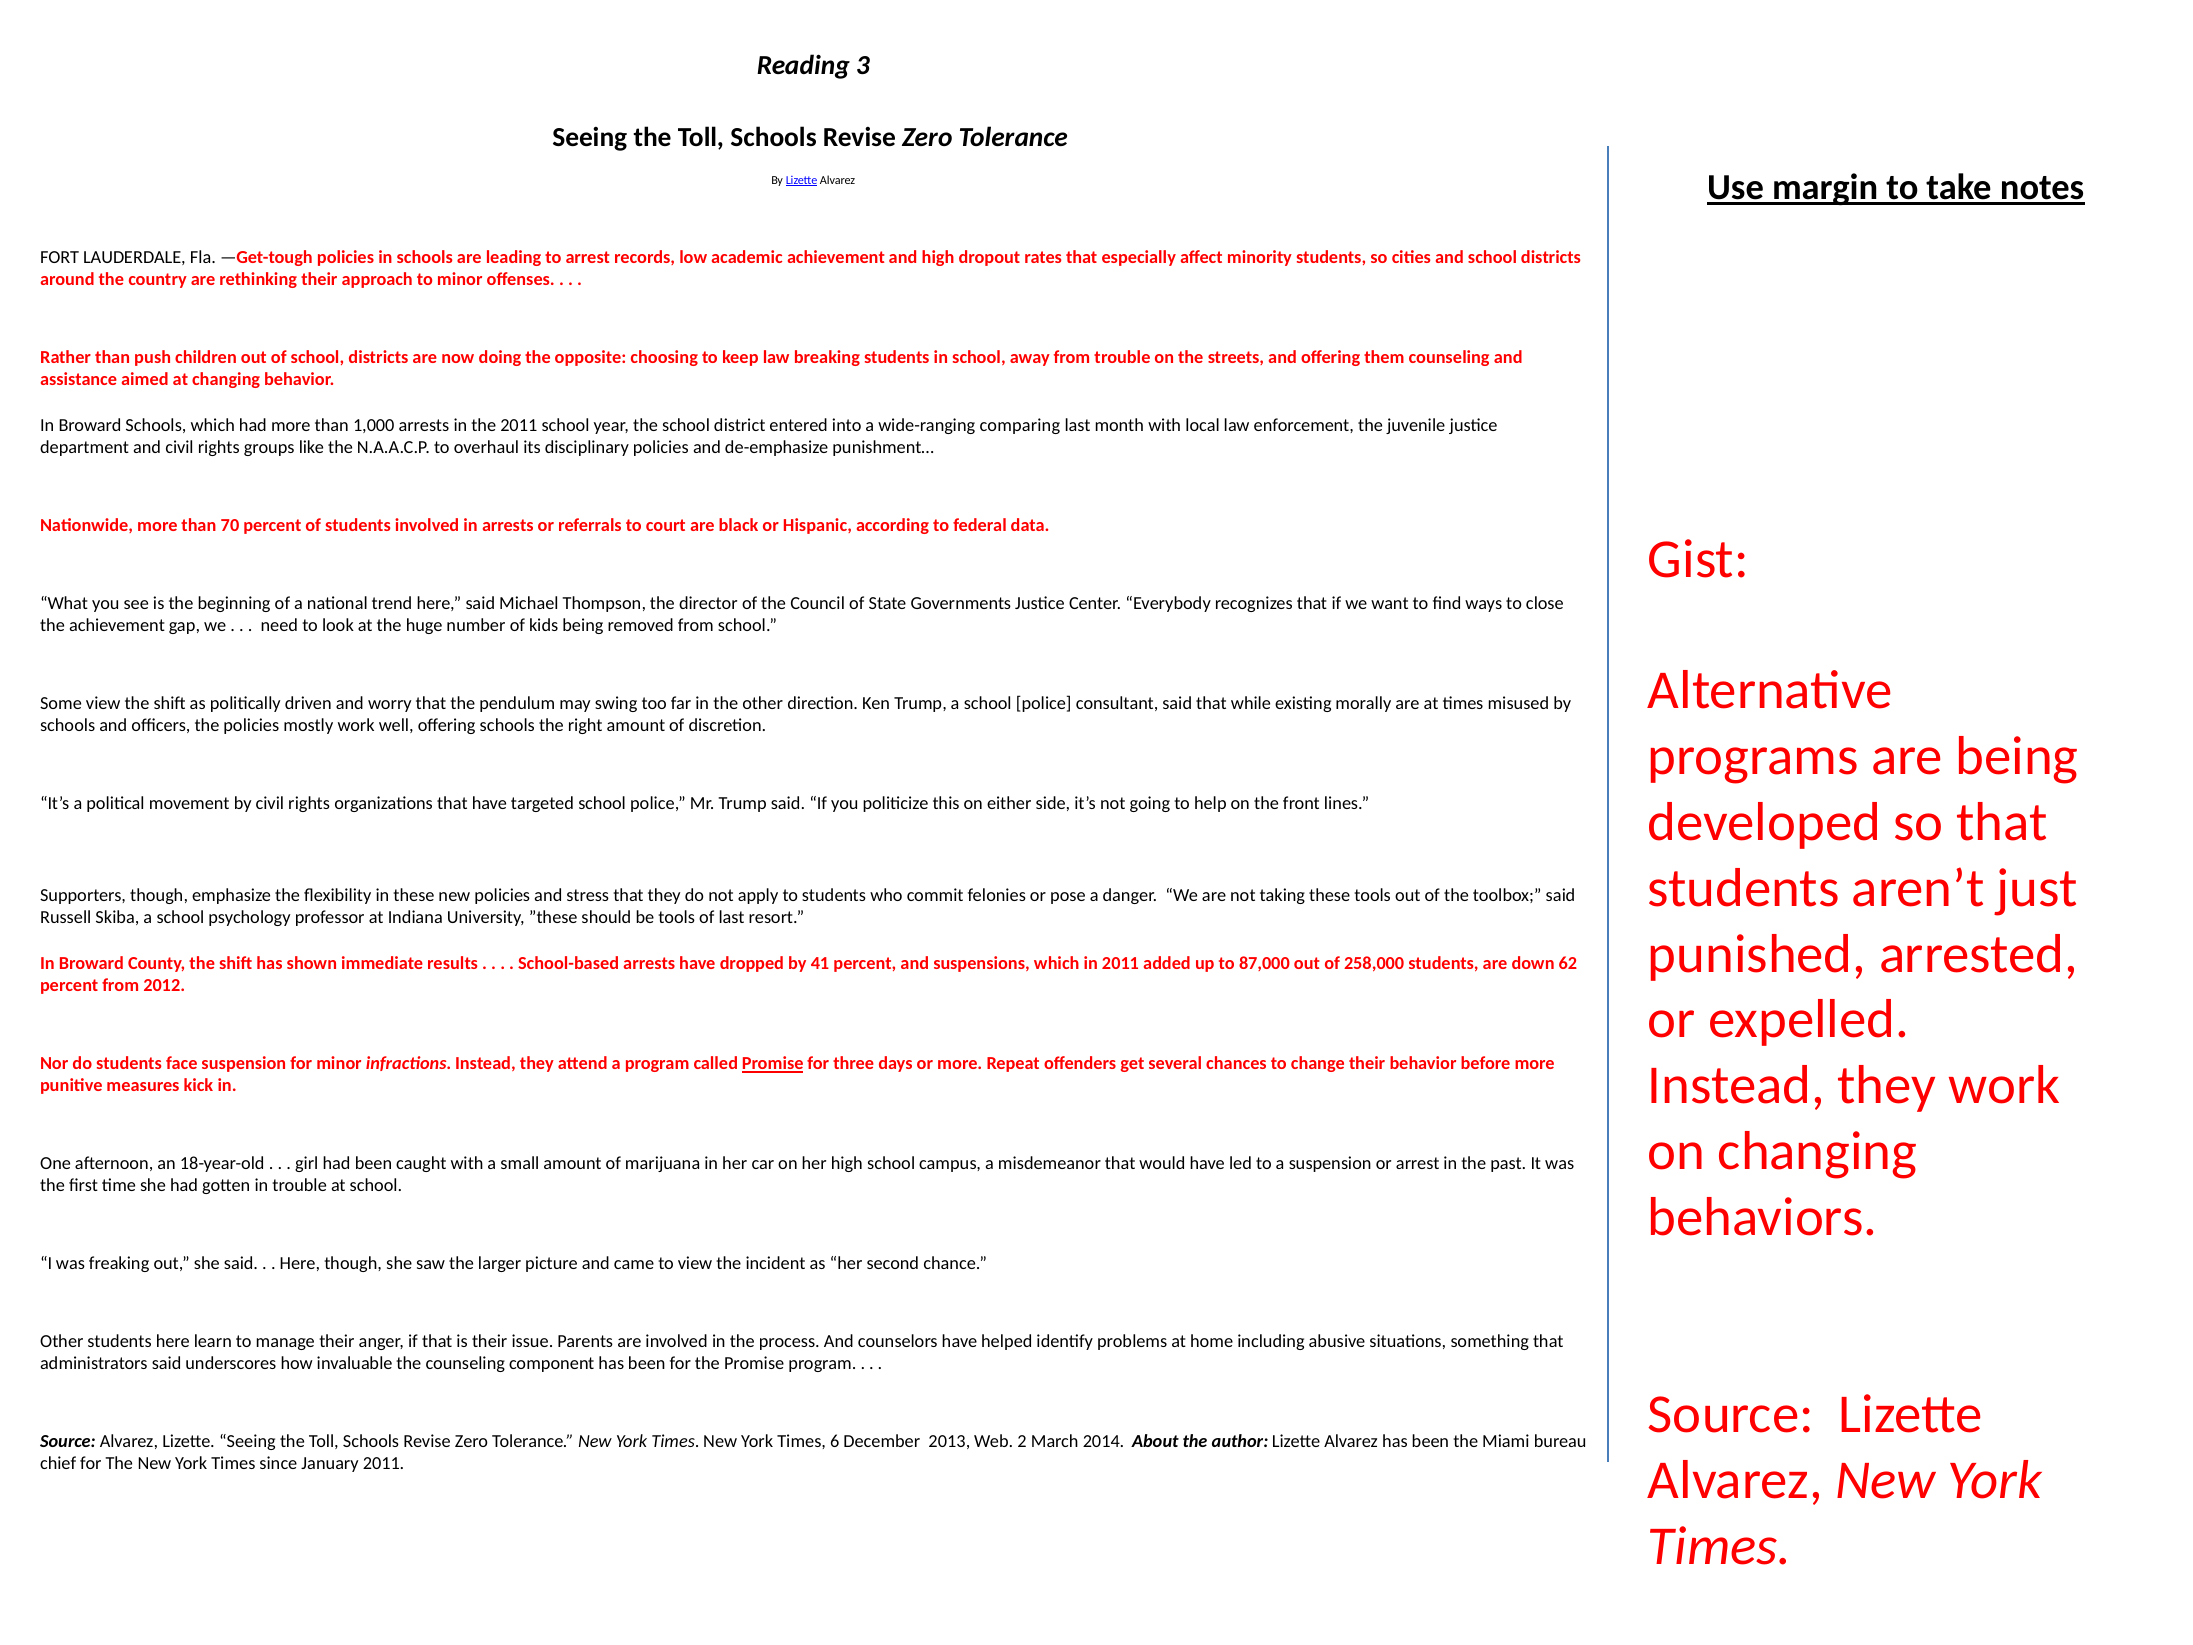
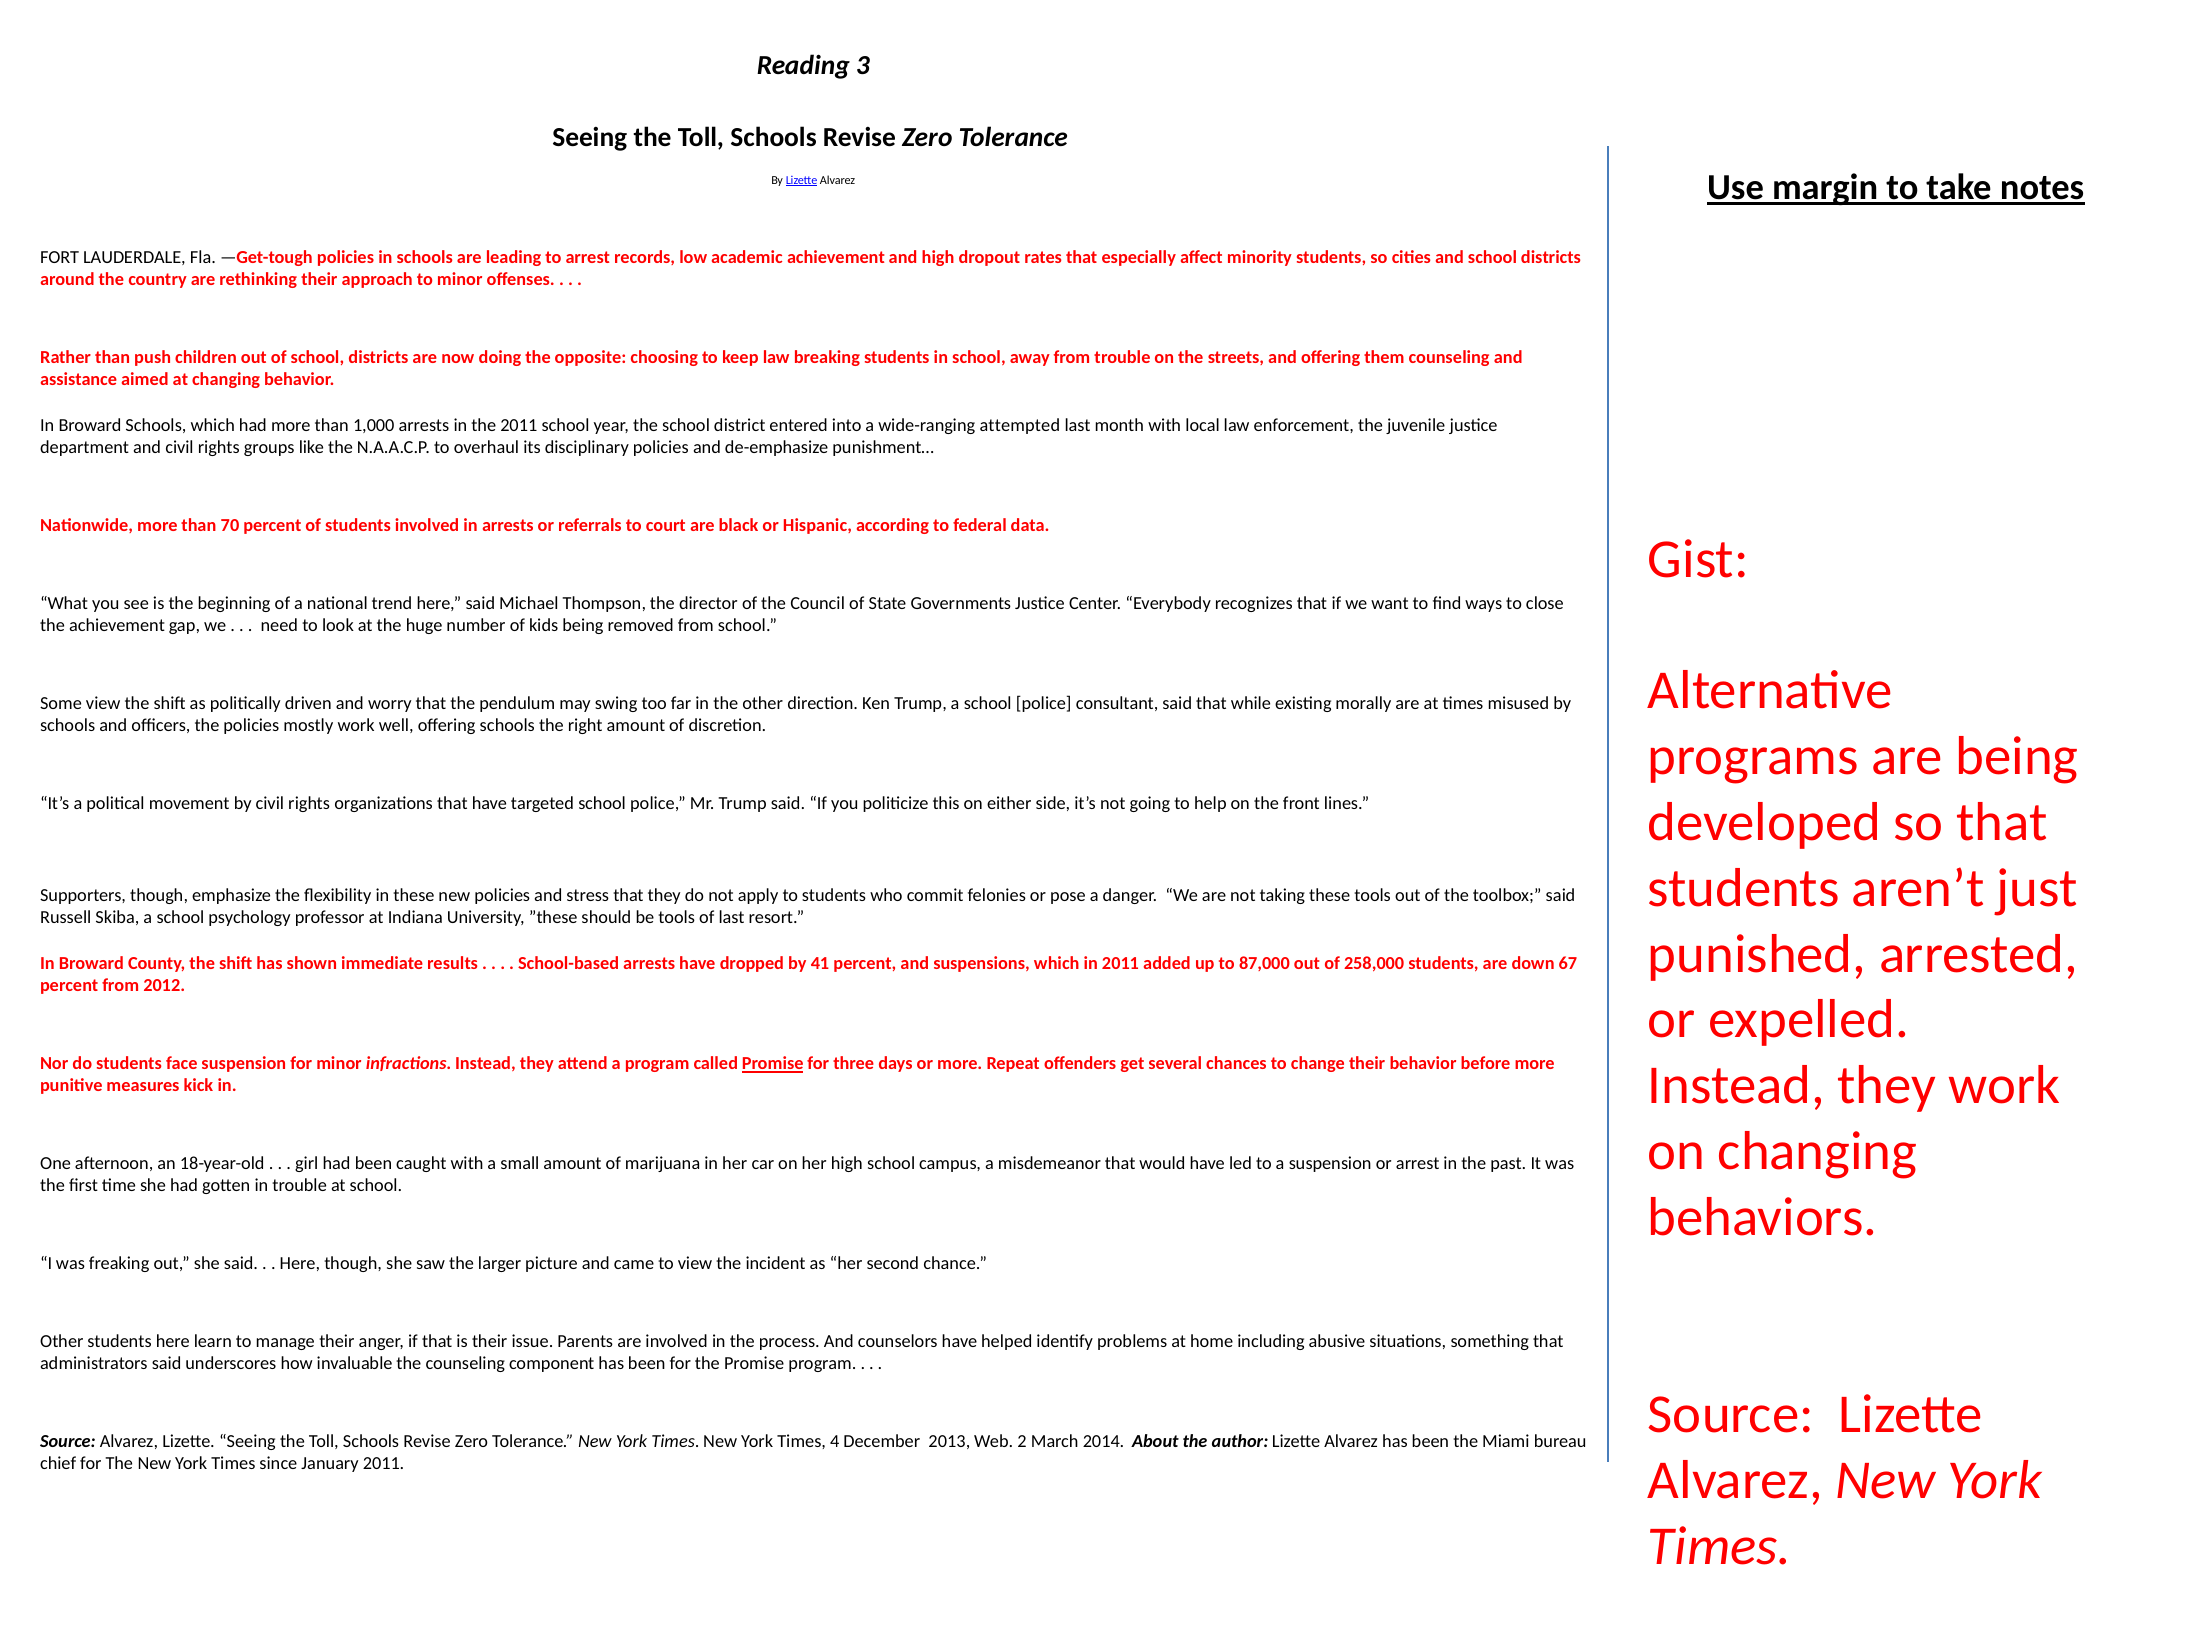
comparing: comparing -> attempted
62: 62 -> 67
6: 6 -> 4
